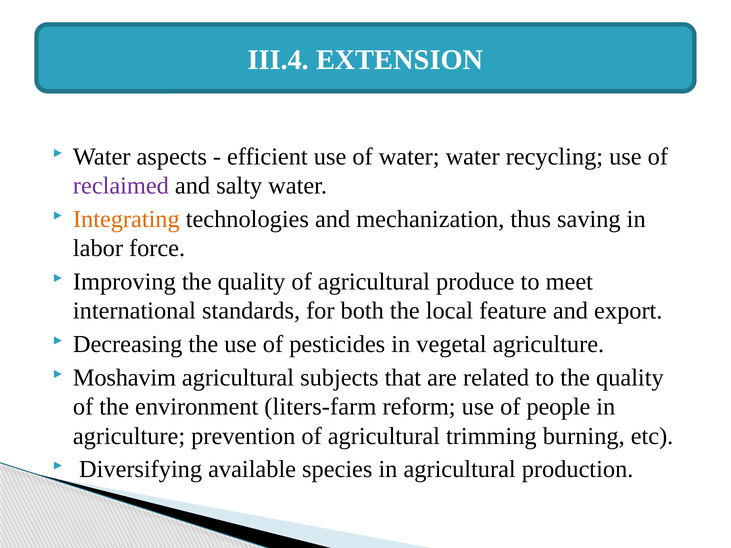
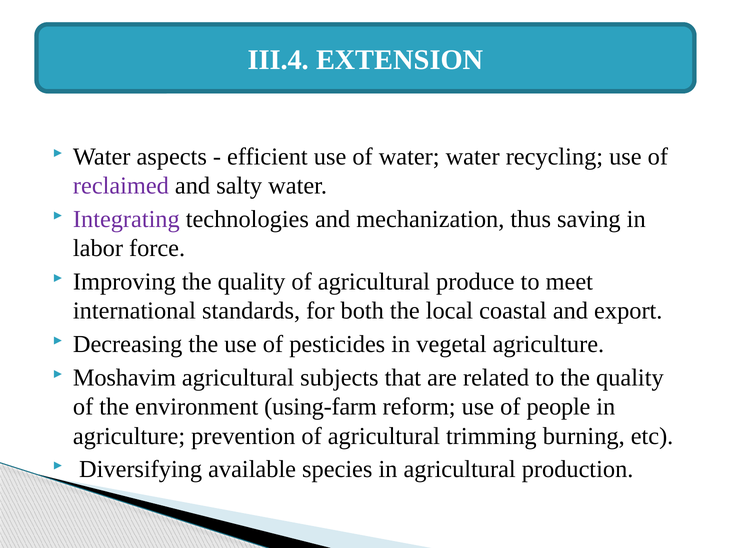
Integrating colour: orange -> purple
feature: feature -> coastal
liters-farm: liters-farm -> using-farm
